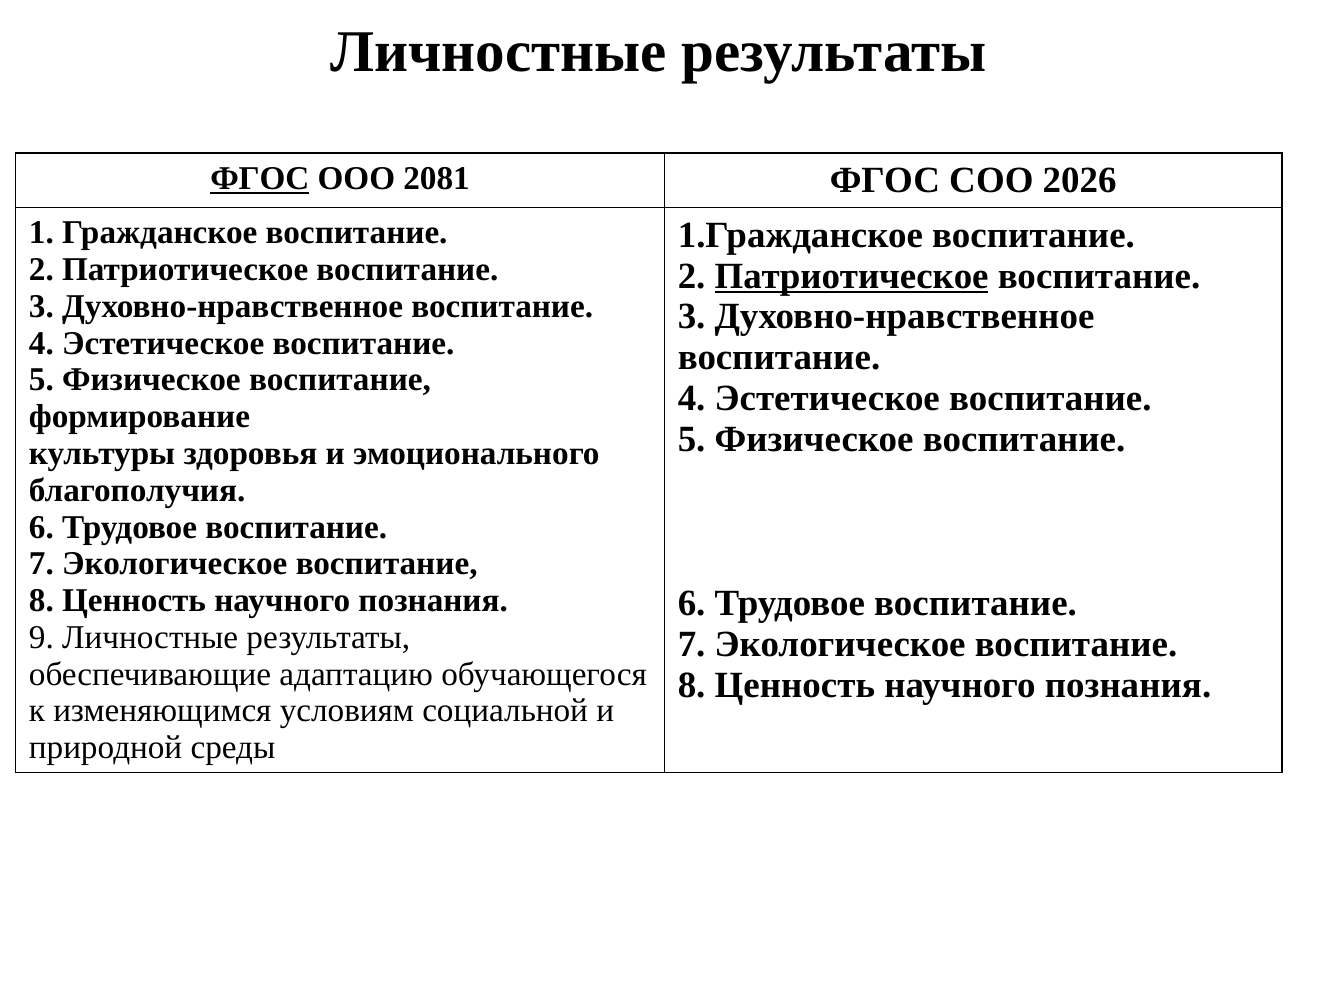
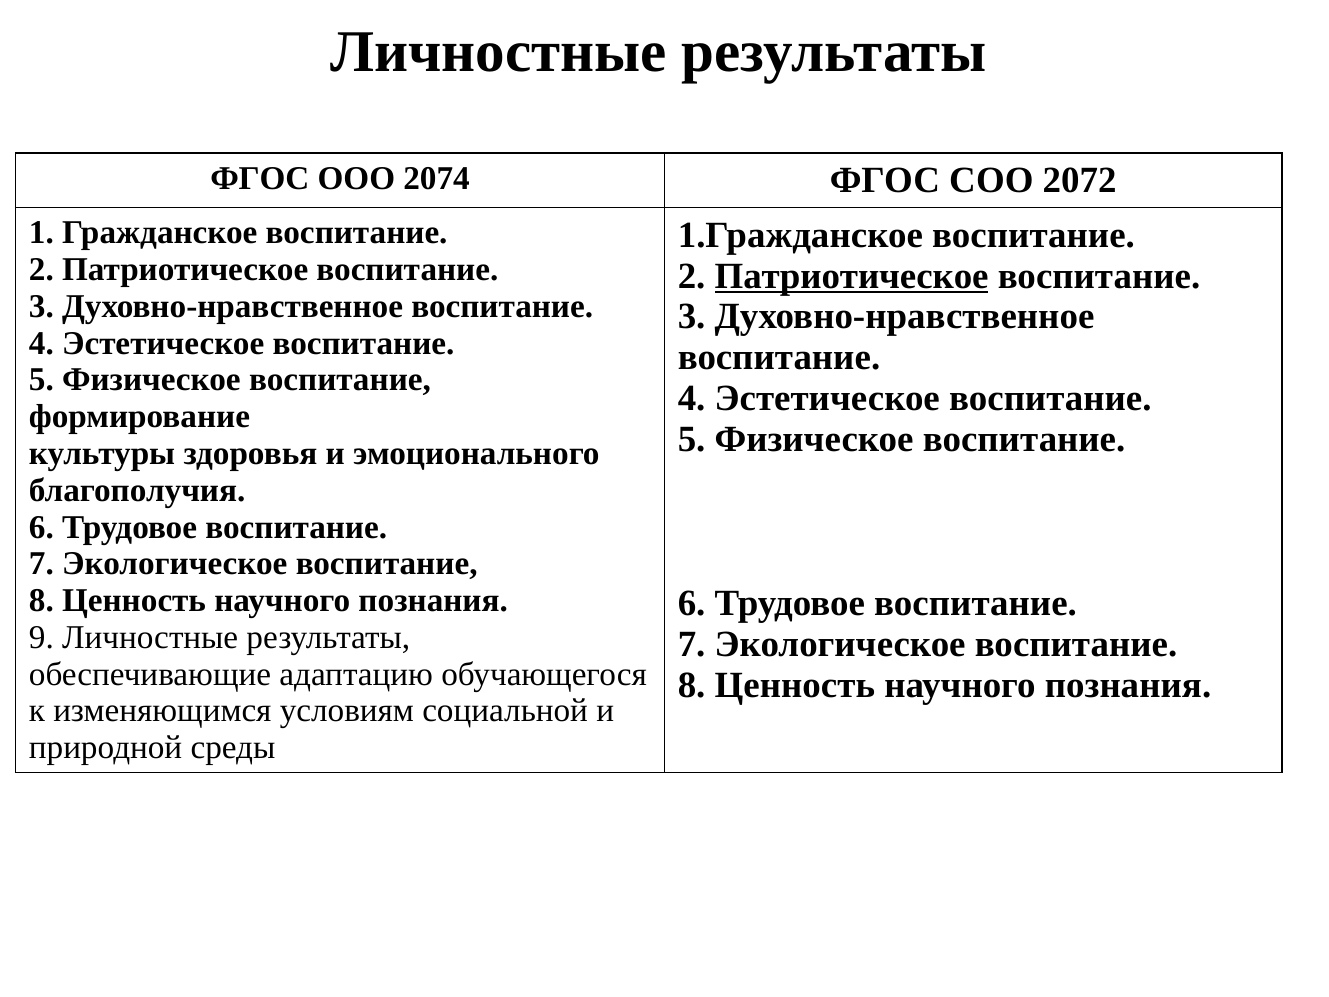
ФГОС at (260, 178) underline: present -> none
2081: 2081 -> 2074
2026: 2026 -> 2072
